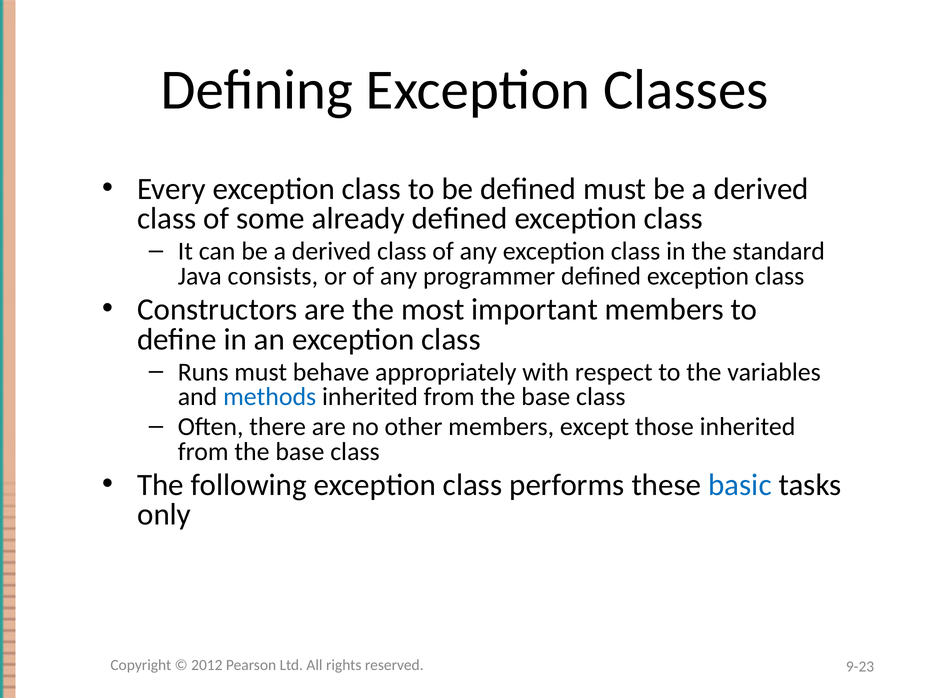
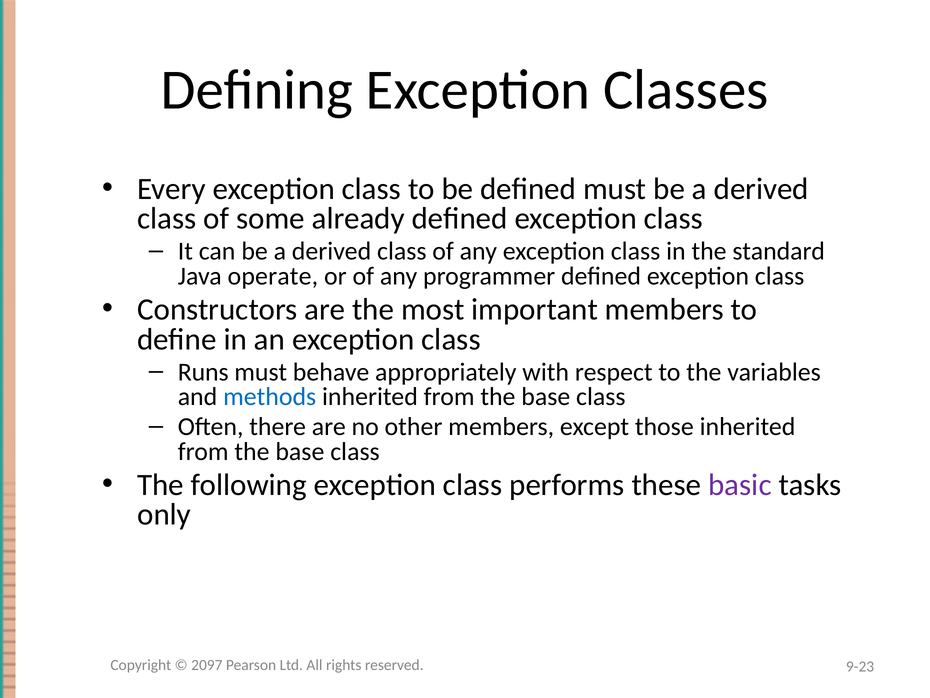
consists: consists -> operate
basic colour: blue -> purple
2012: 2012 -> 2097
